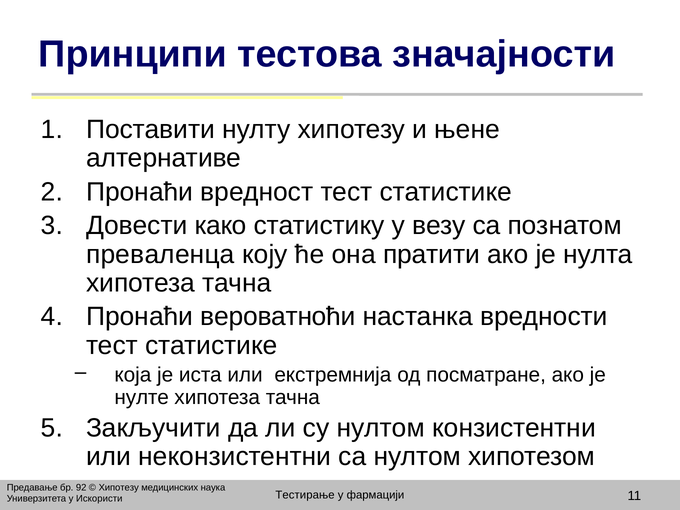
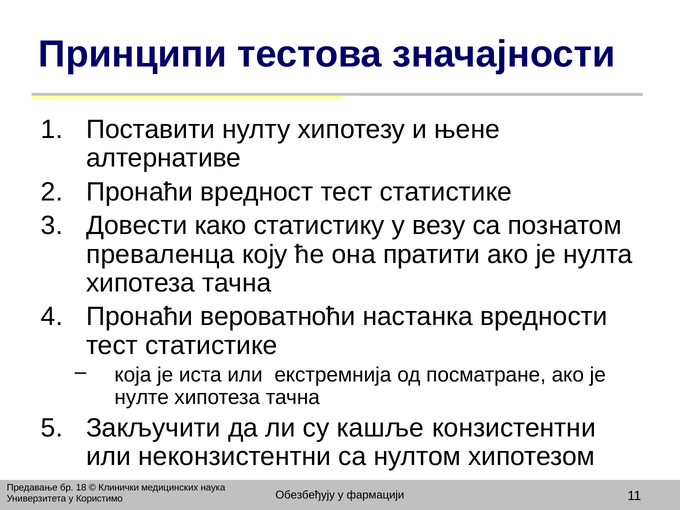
су нултом: нултом -> кашље
92: 92 -> 18
Хипотезу at (119, 487): Хипотезу -> Клинички
Тестирање: Тестирање -> Обезбеђују
Искористи: Искористи -> Користимо
